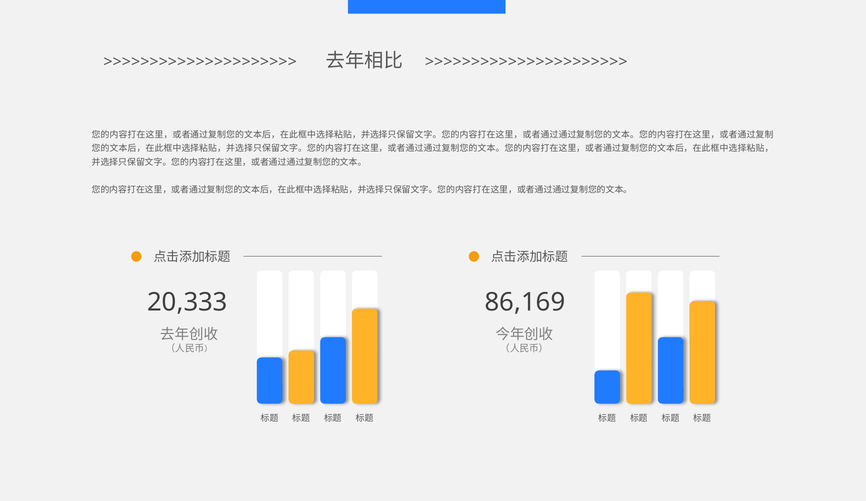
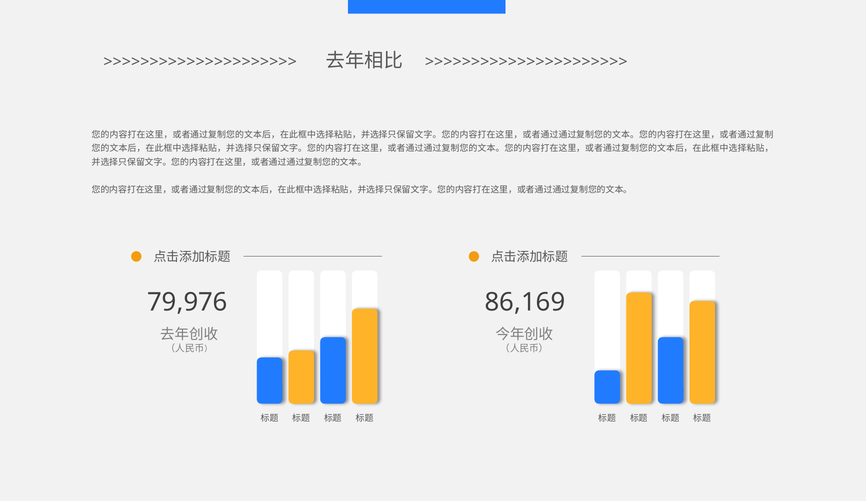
20,333: 20,333 -> 79,976
